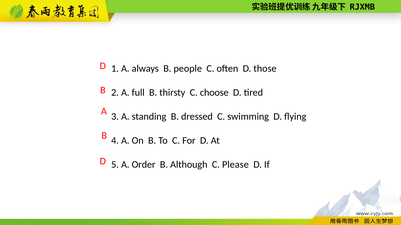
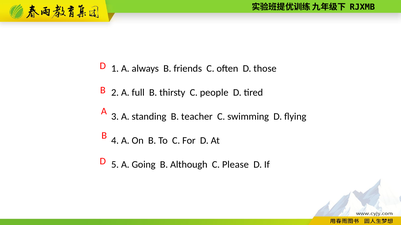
people: people -> friends
choose: choose -> people
dressed: dressed -> teacher
Order: Order -> Going
